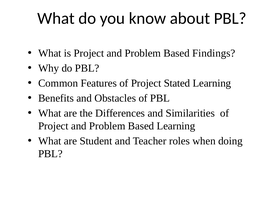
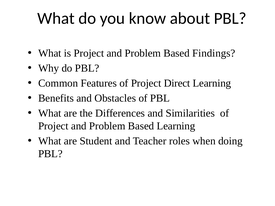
Stated: Stated -> Direct
